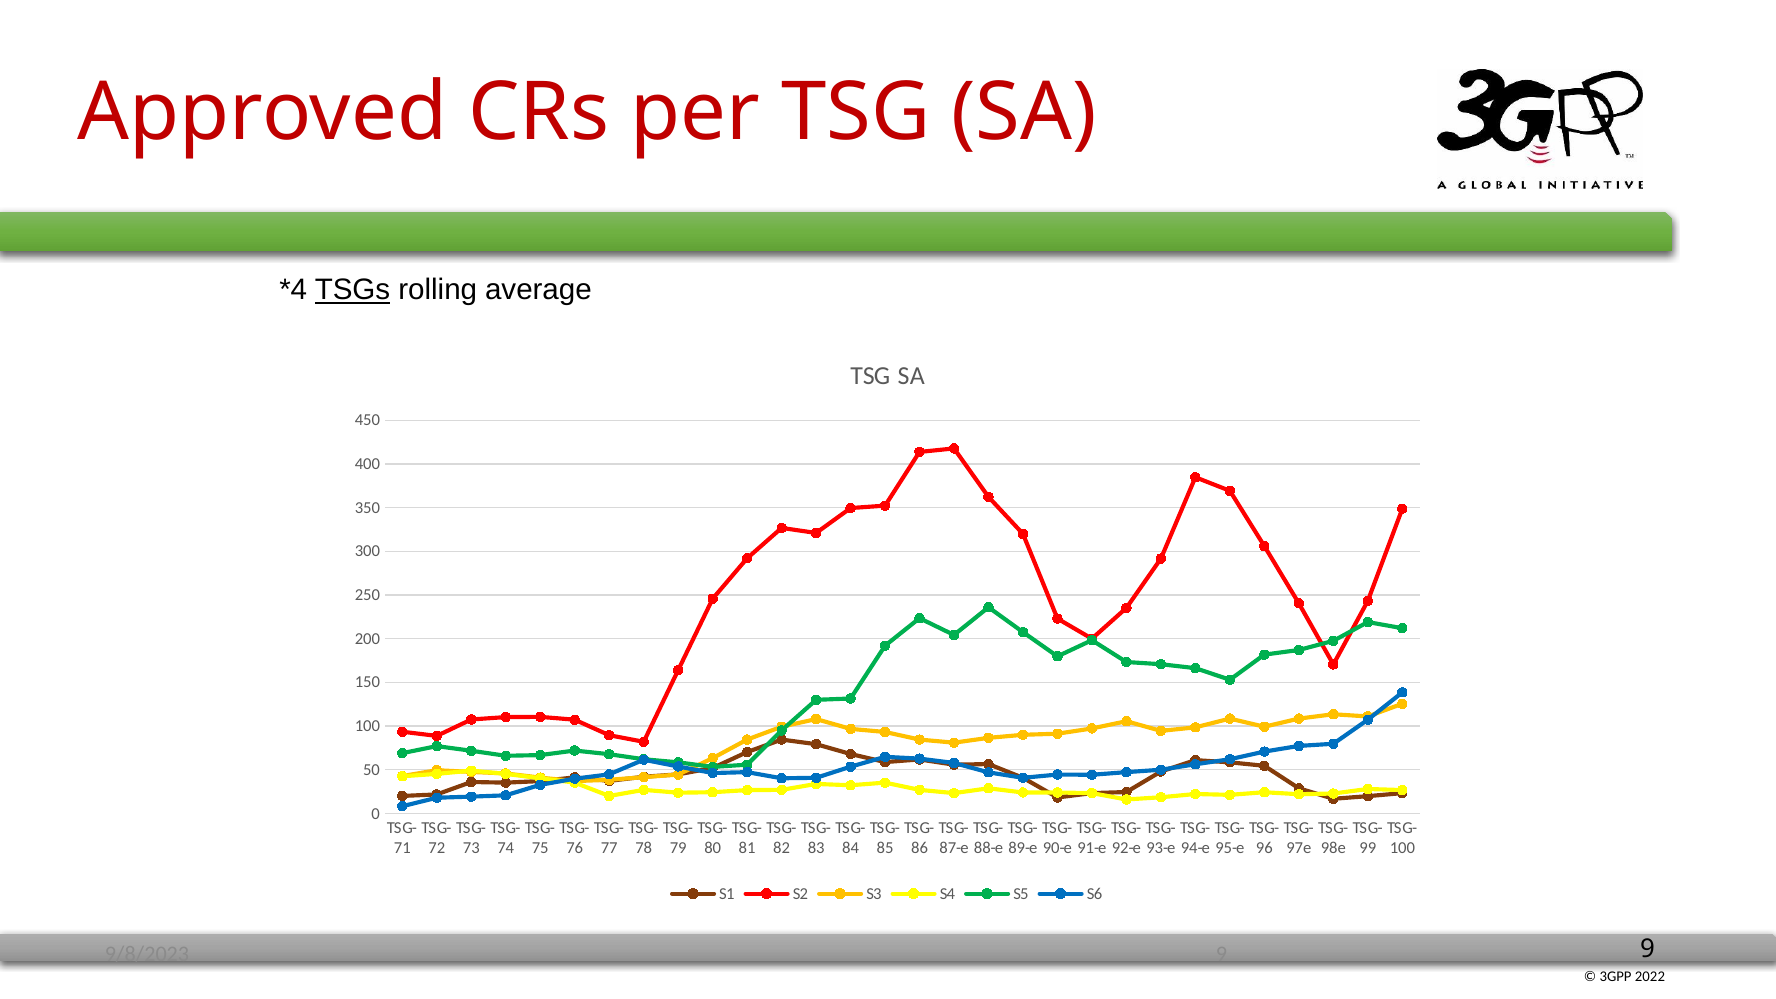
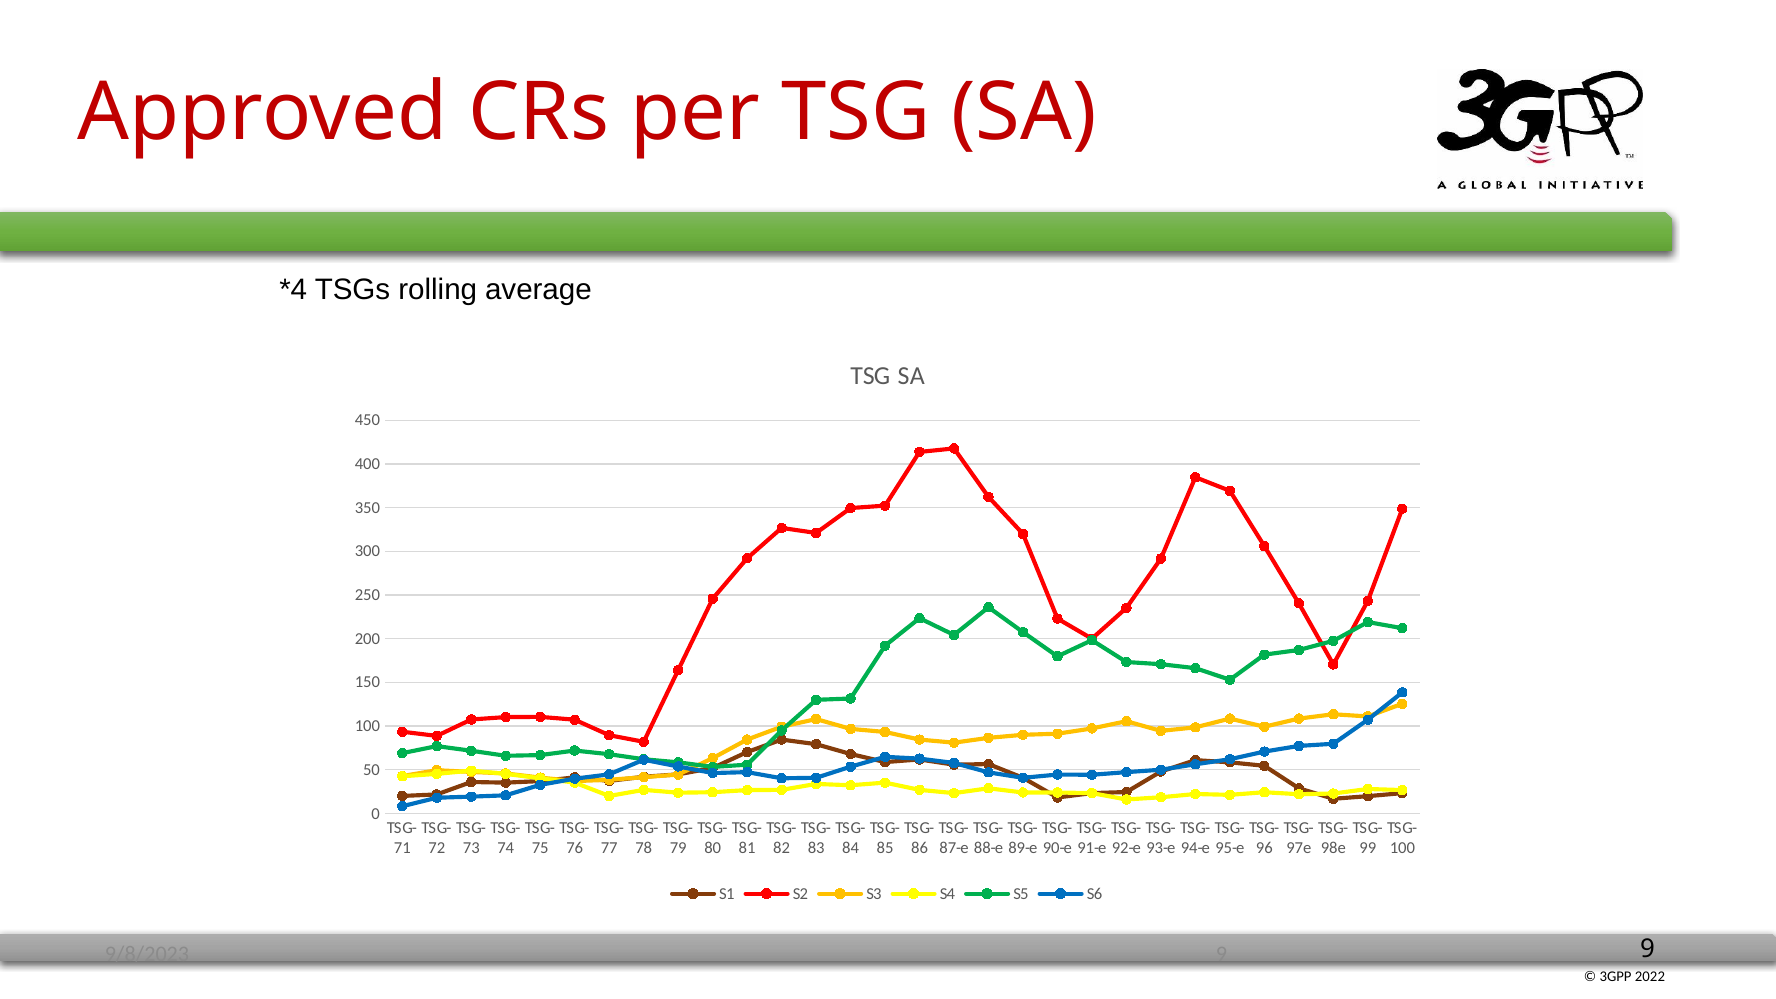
TSGs underline: present -> none
